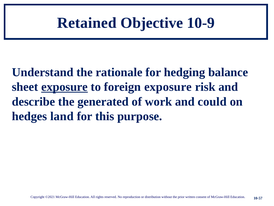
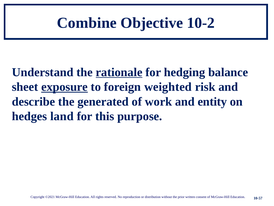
Retained: Retained -> Combine
10-9: 10-9 -> 10-2
rationale underline: none -> present
foreign exposure: exposure -> weighted
could: could -> entity
